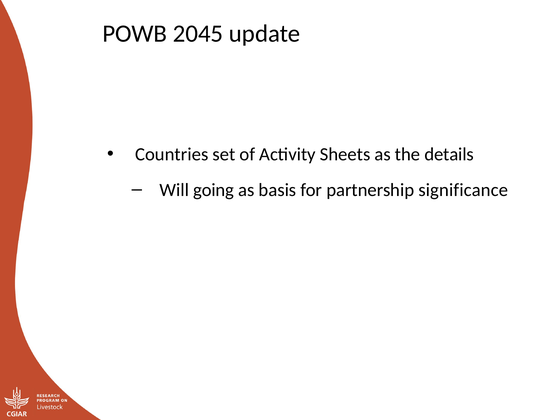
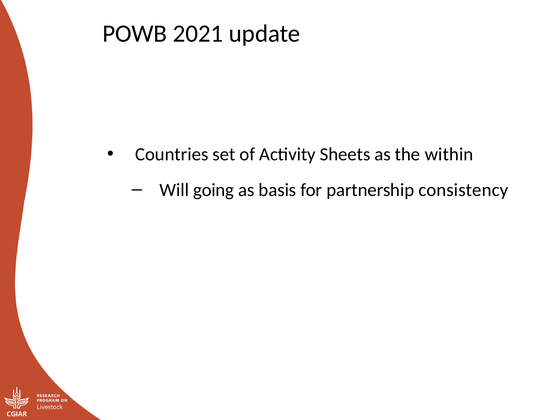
2045: 2045 -> 2021
details: details -> within
significance: significance -> consistency
